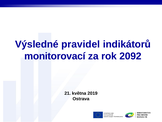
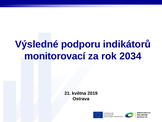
pravidel: pravidel -> podporu
2092: 2092 -> 2034
